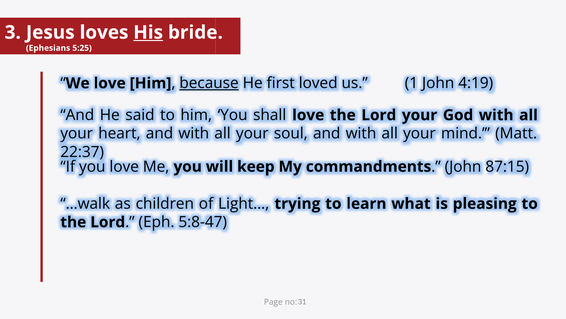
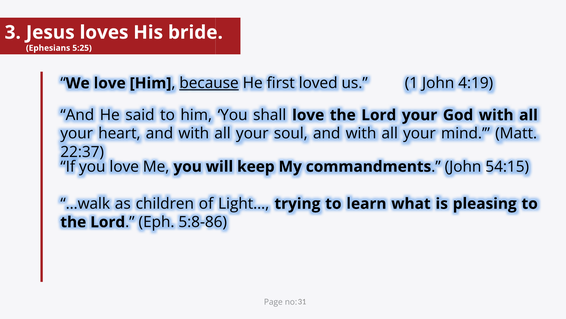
His underline: present -> none
87:15: 87:15 -> 54:15
5:8-47: 5:8-47 -> 5:8-86
